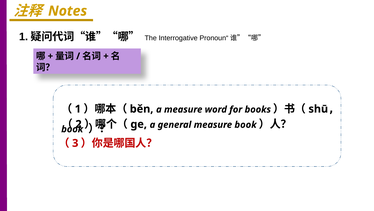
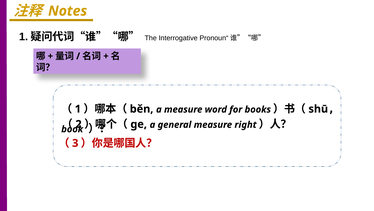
measure book: book -> right
